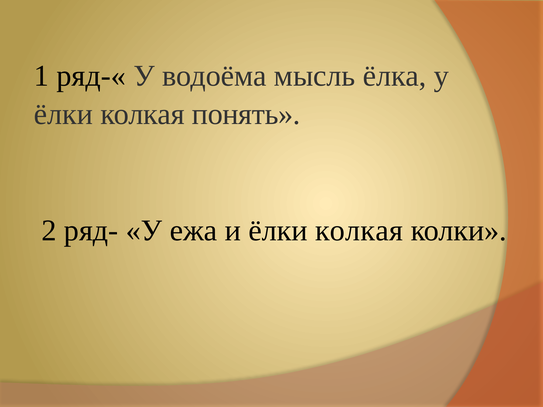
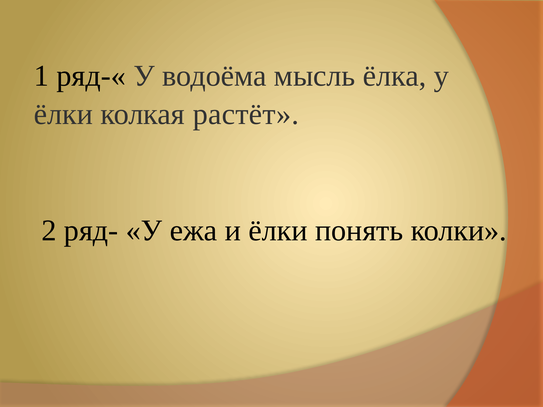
понять: понять -> растёт
и ёлки колкая: колкая -> понять
